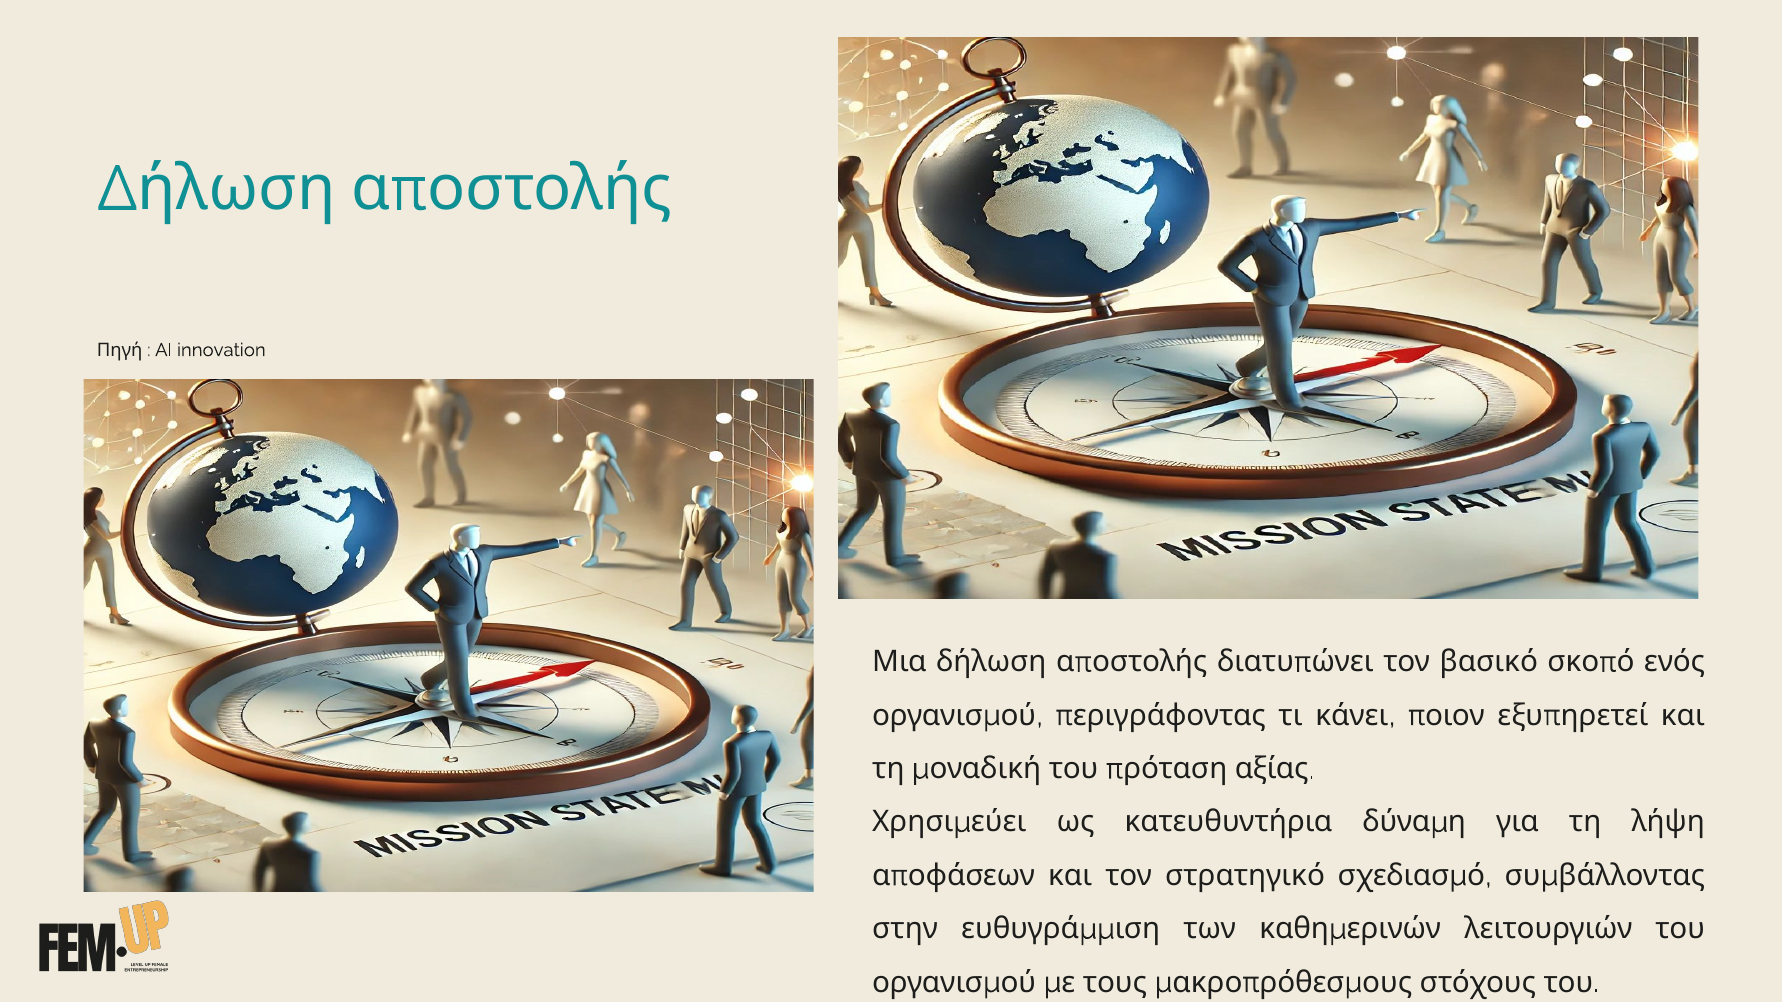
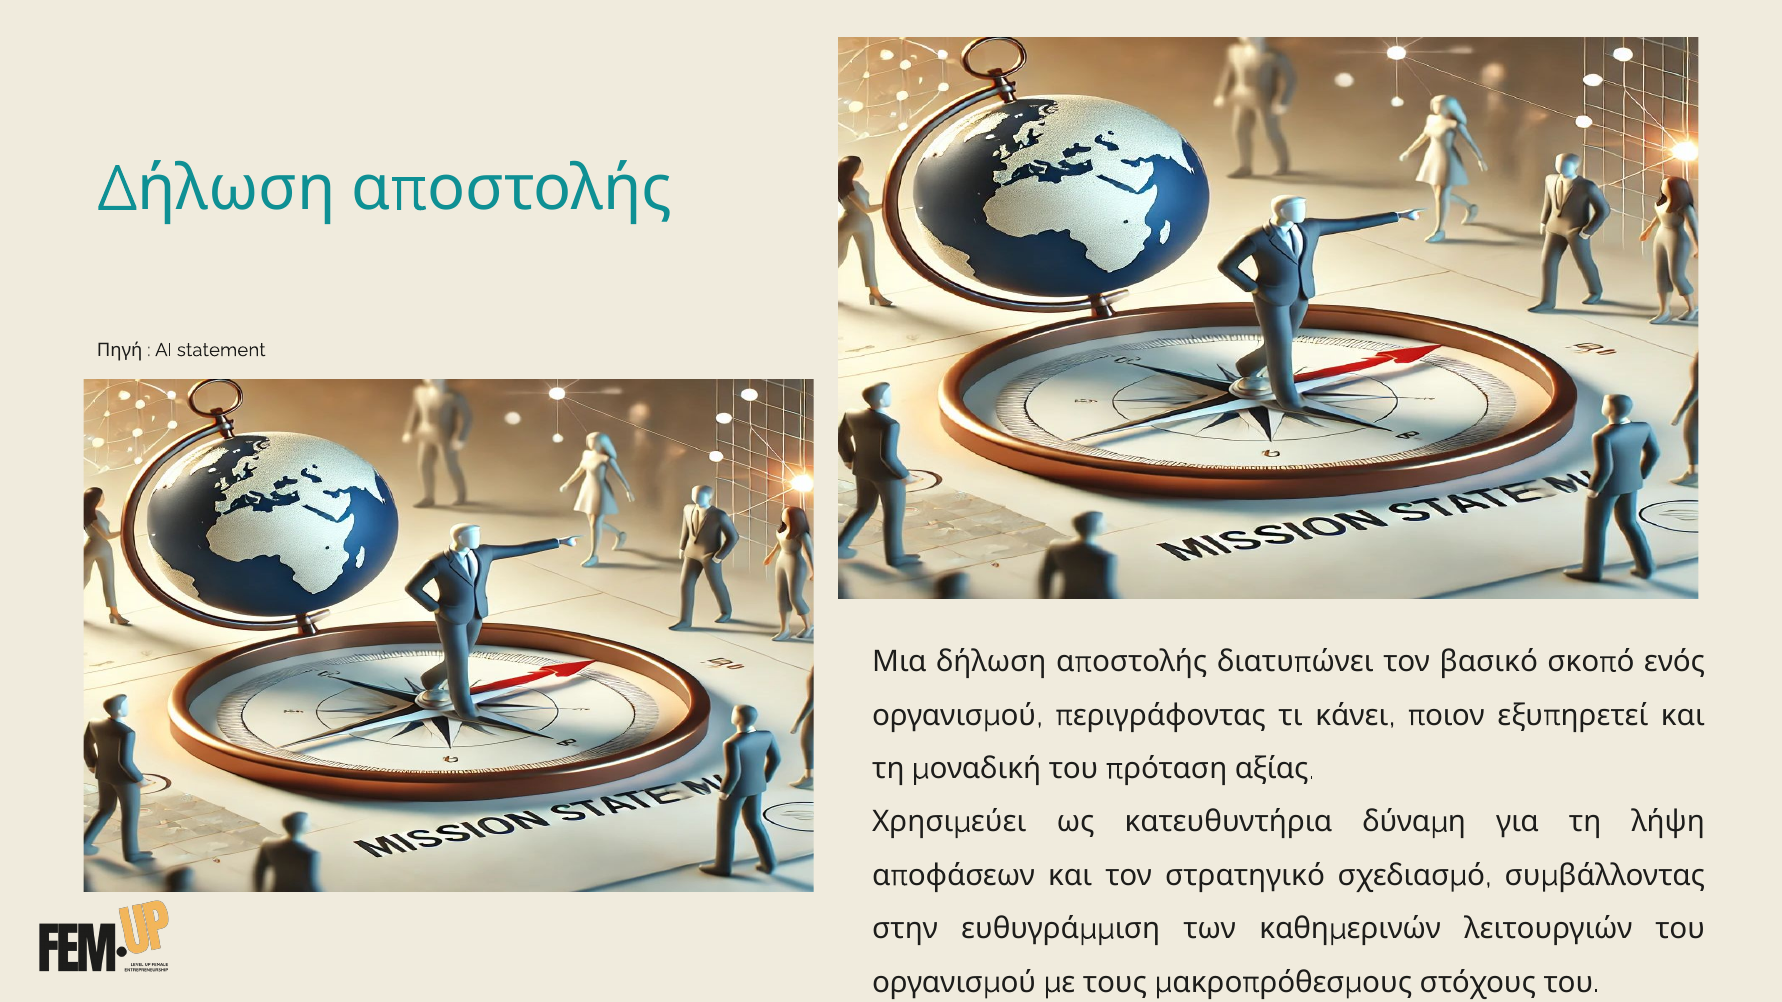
innovation: innovation -> statement
